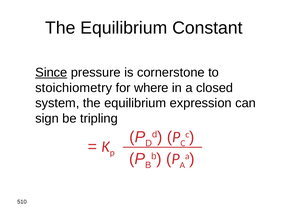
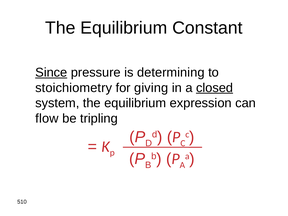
cornerstone: cornerstone -> determining
where: where -> giving
closed underline: none -> present
sign: sign -> flow
